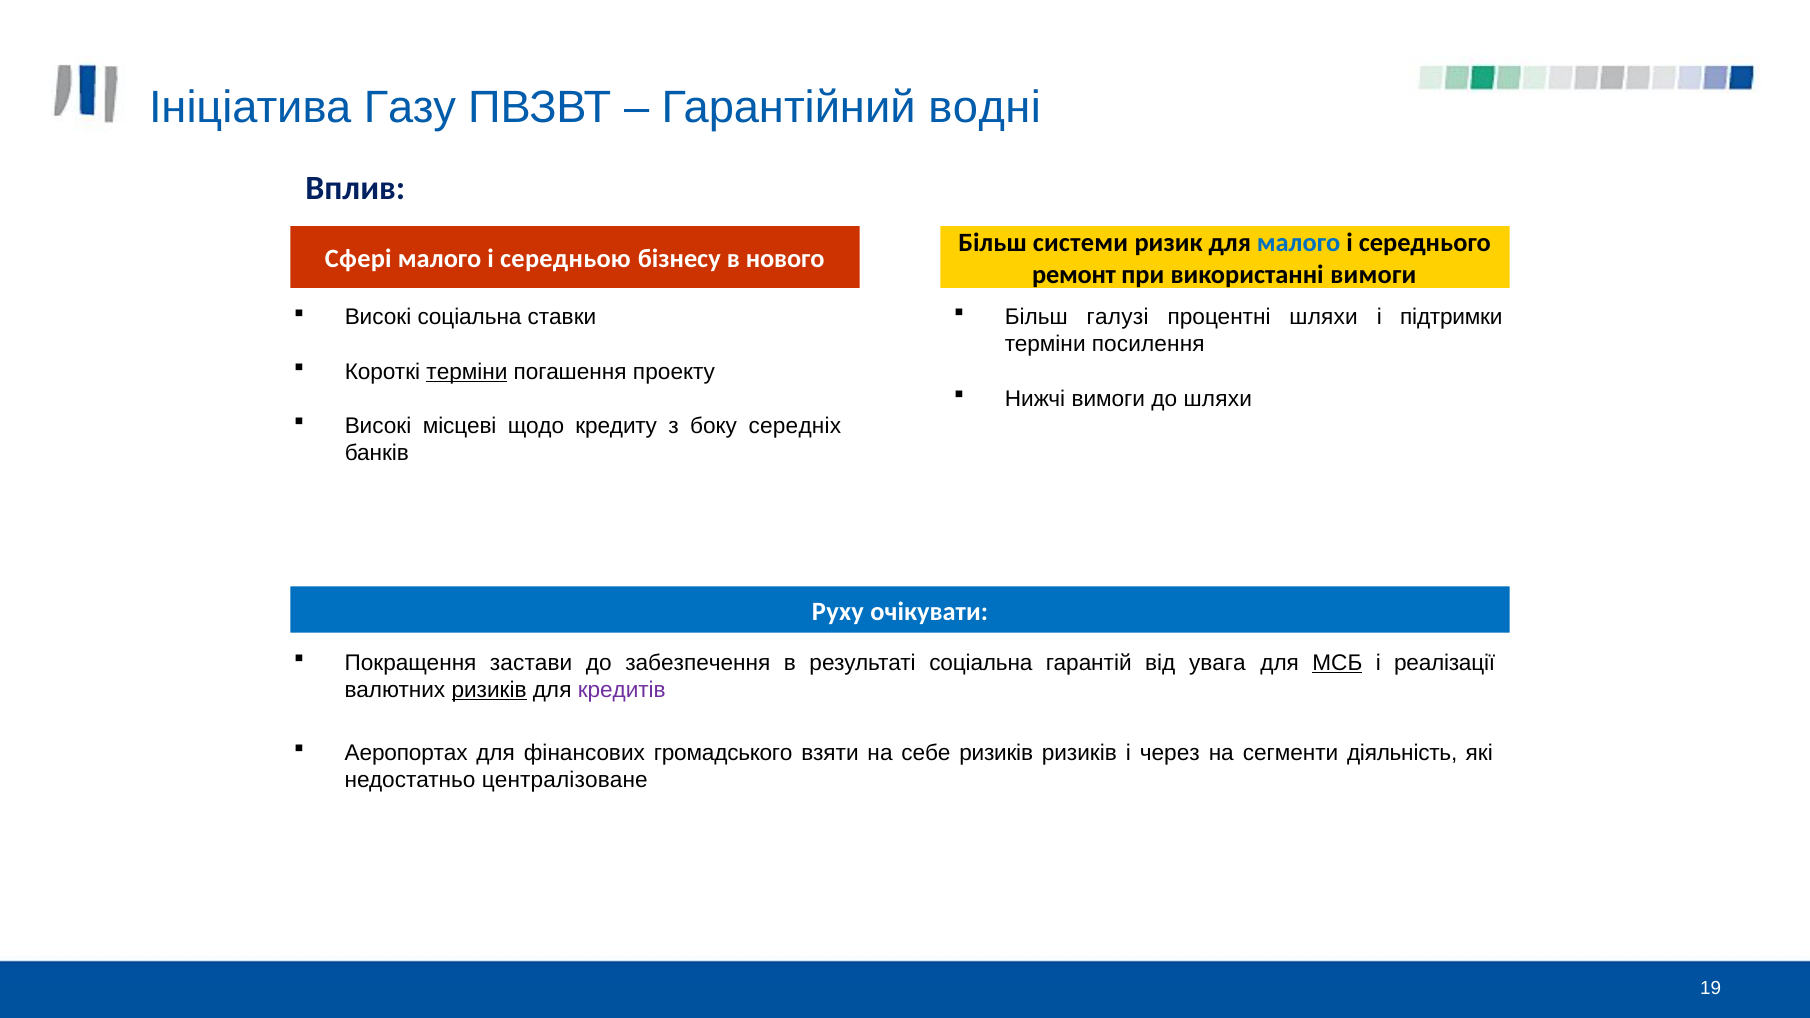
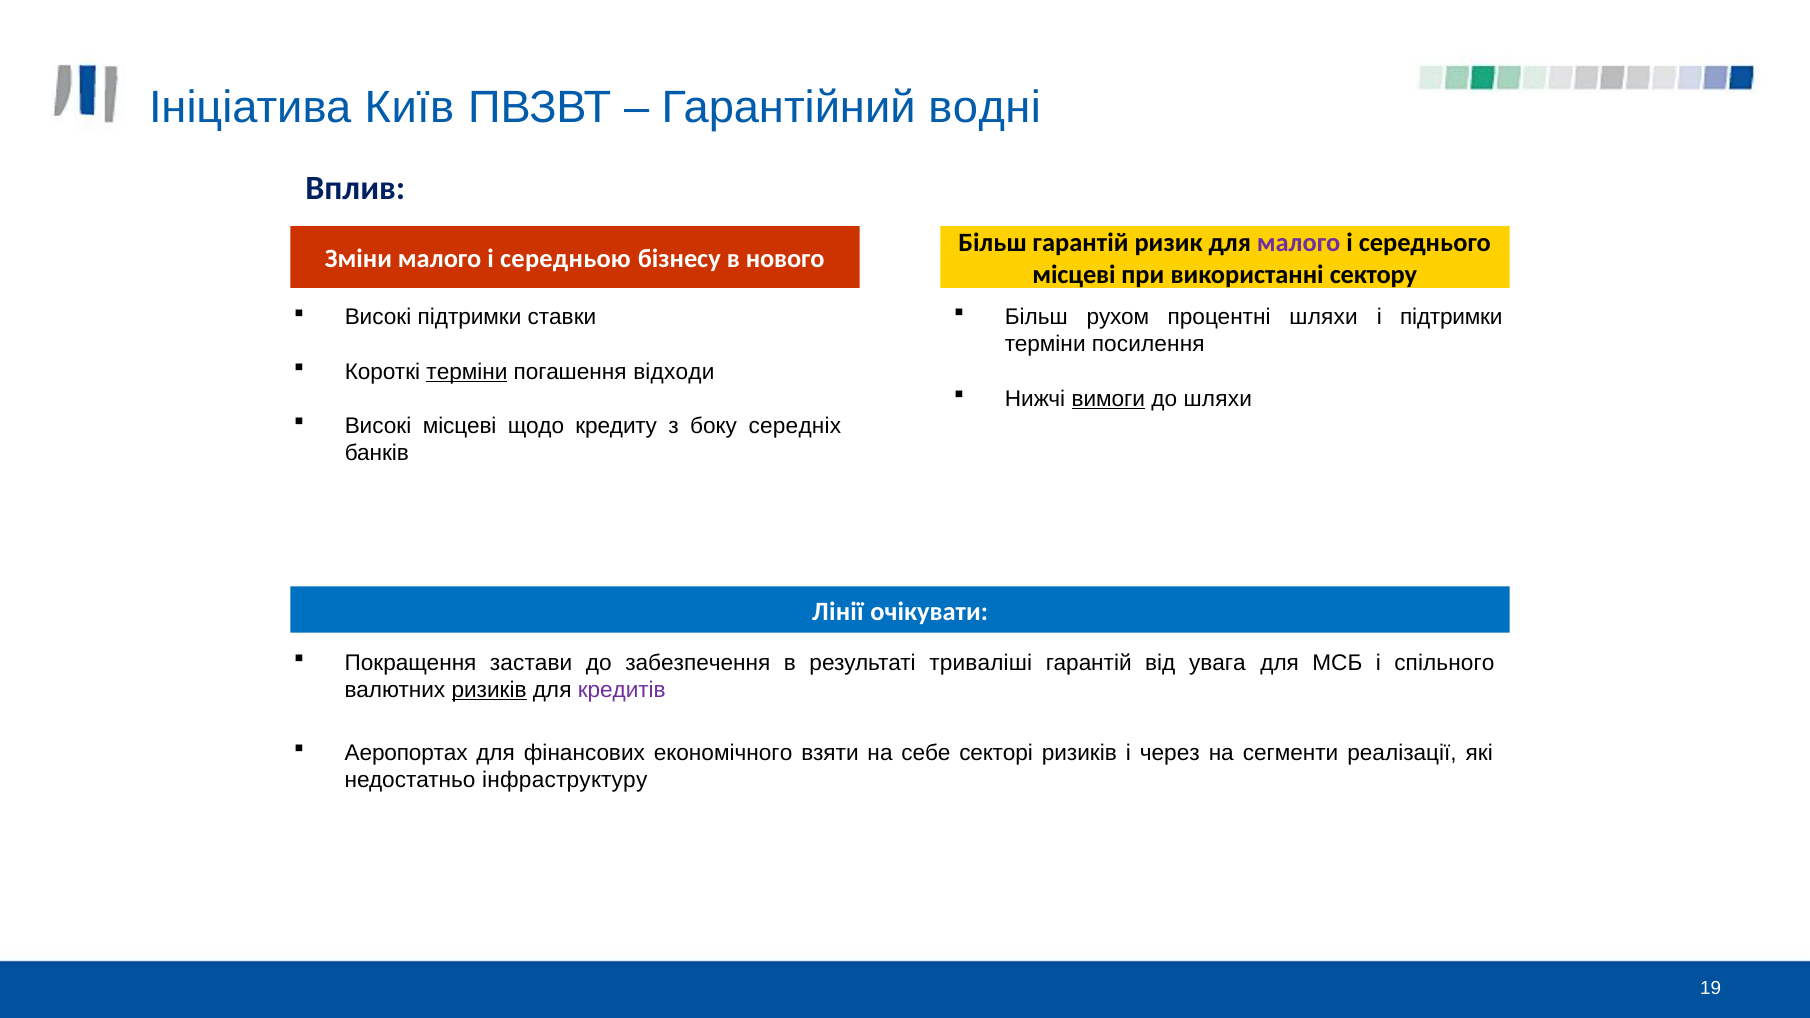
Газу: Газу -> Київ
Більш системи: системи -> гарантій
малого at (1299, 243) colour: blue -> purple
Сфері: Сфері -> Зміни
ремонт at (1074, 275): ремонт -> місцеві
використанні вимоги: вимоги -> сектору
галузі: галузі -> рухом
Високі соціальна: соціальна -> підтримки
проекту: проекту -> відходи
вимоги at (1108, 399) underline: none -> present
Руху: Руху -> Лінії
результаті соціальна: соціальна -> триваліші
МСБ underline: present -> none
реалізації: реалізації -> спільного
громадського: громадського -> економічного
себе ризиків: ризиків -> секторі
діяльність: діяльність -> реалізації
централізоване: централізоване -> інфраструктуру
